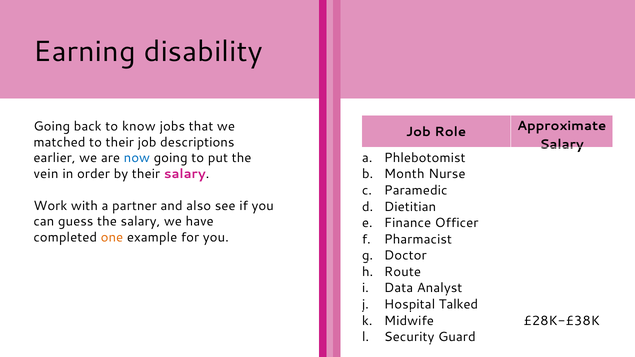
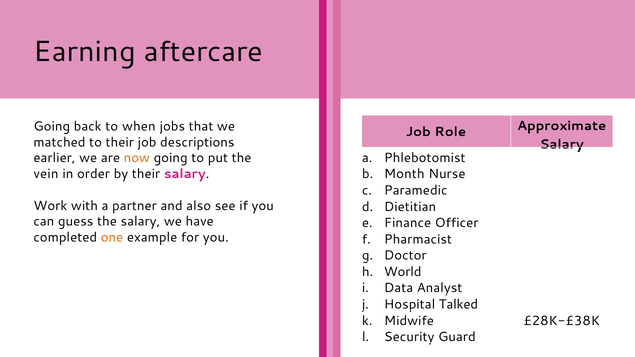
disability: disability -> aftercare
know: know -> when
now colour: blue -> orange
Route: Route -> World
